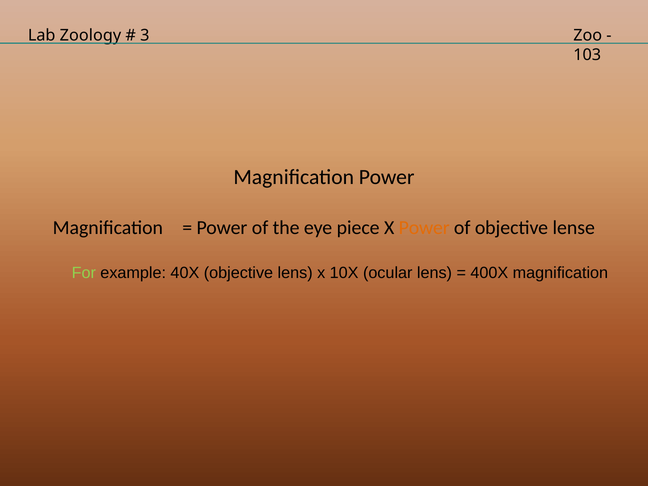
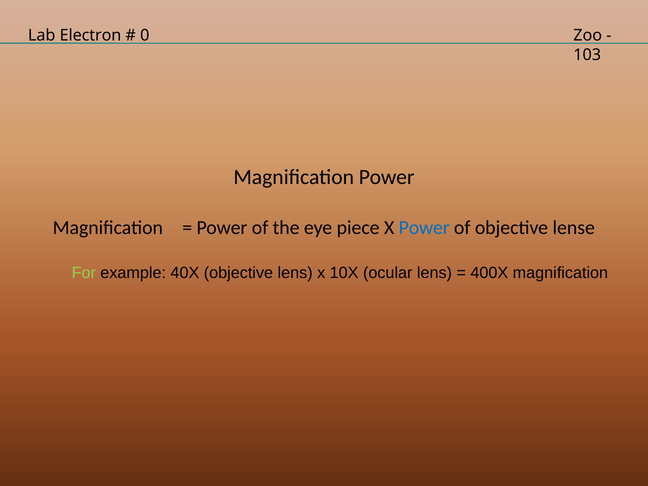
Zoology: Zoology -> Electron
3: 3 -> 0
Power at (424, 228) colour: orange -> blue
